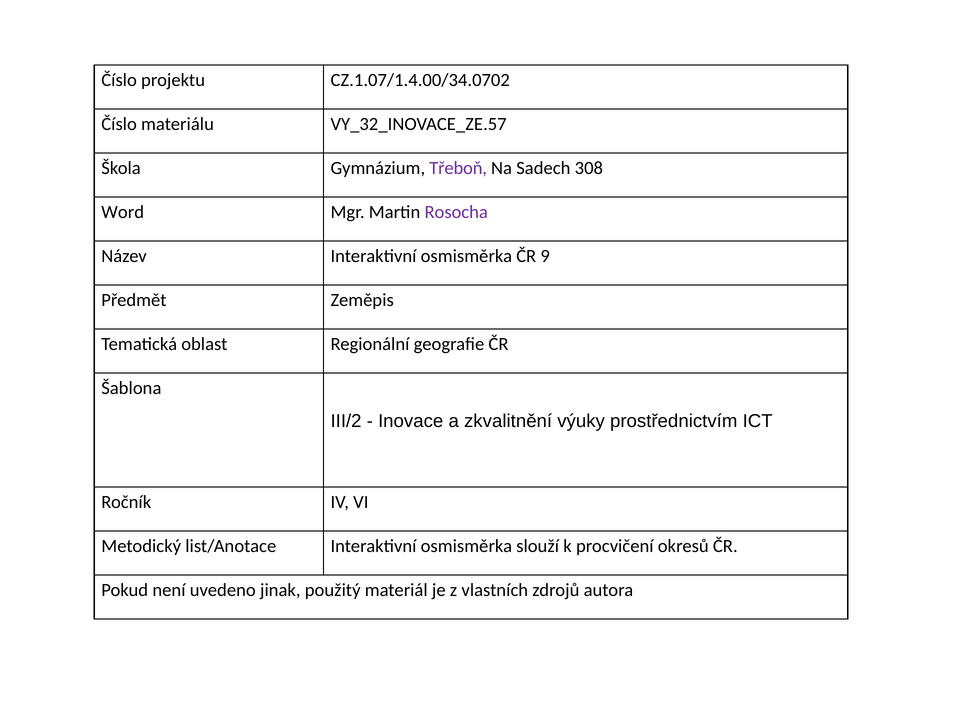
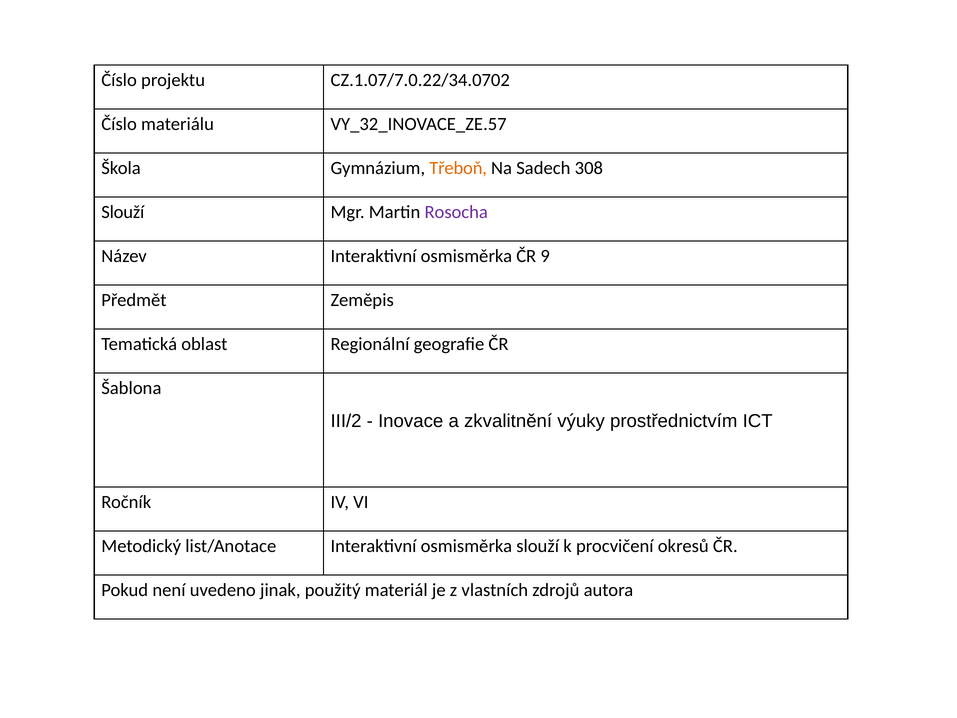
CZ.1.07/1.4.00/34.0702: CZ.1.07/1.4.00/34.0702 -> CZ.1.07/7.0.22/34.0702
Třeboň colour: purple -> orange
Word at (123, 212): Word -> Slouží
